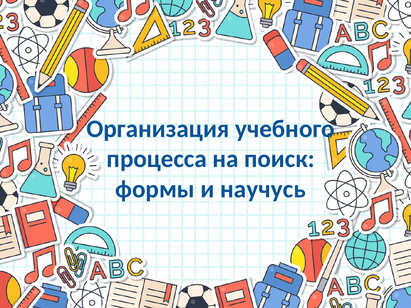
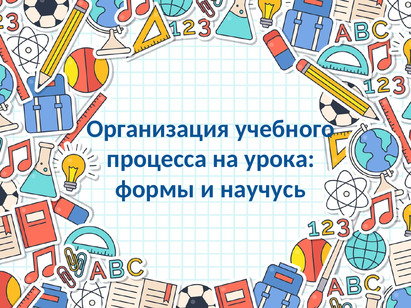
поиск: поиск -> урока
